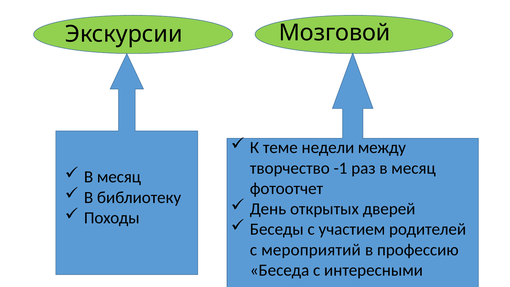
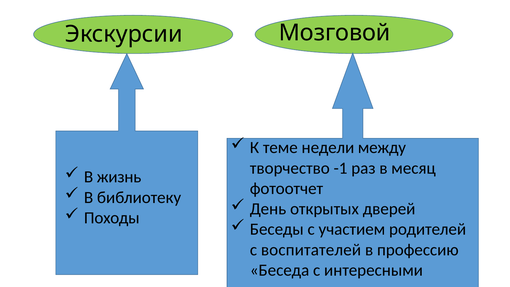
месяц at (119, 177): месяц -> жизнь
мероприятий: мероприятий -> воспитателей
